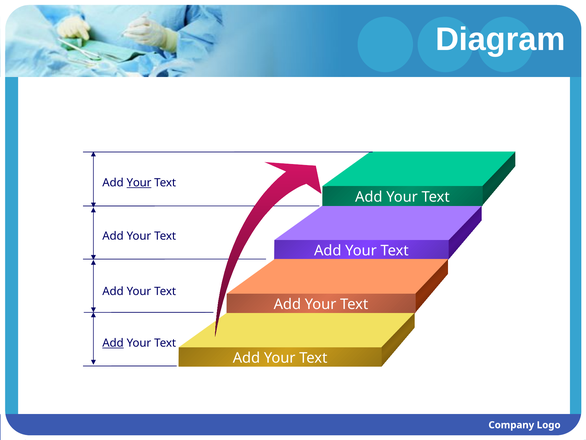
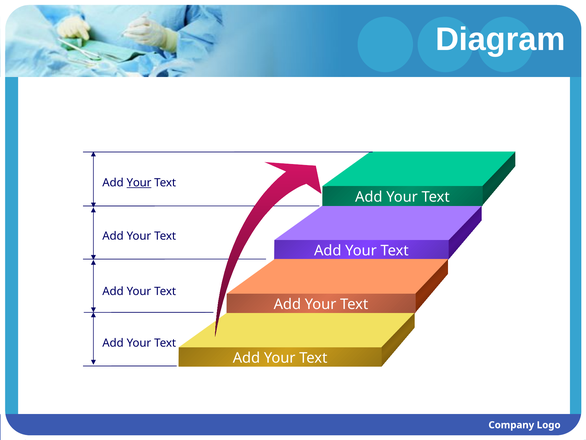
Add at (113, 343) underline: present -> none
